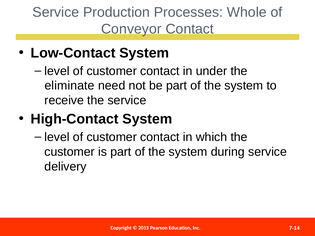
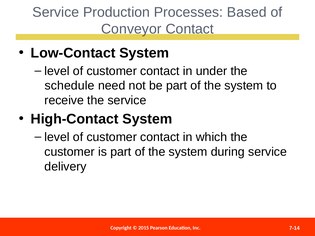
Whole: Whole -> Based
eliminate: eliminate -> schedule
